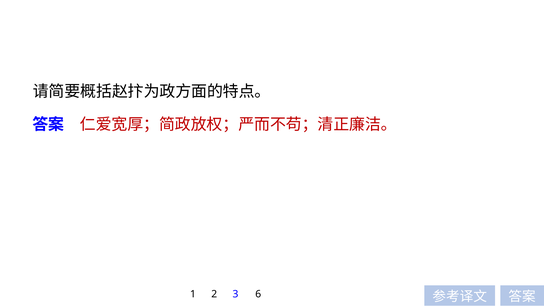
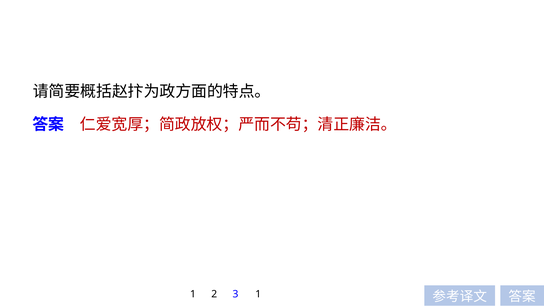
3 6: 6 -> 1
